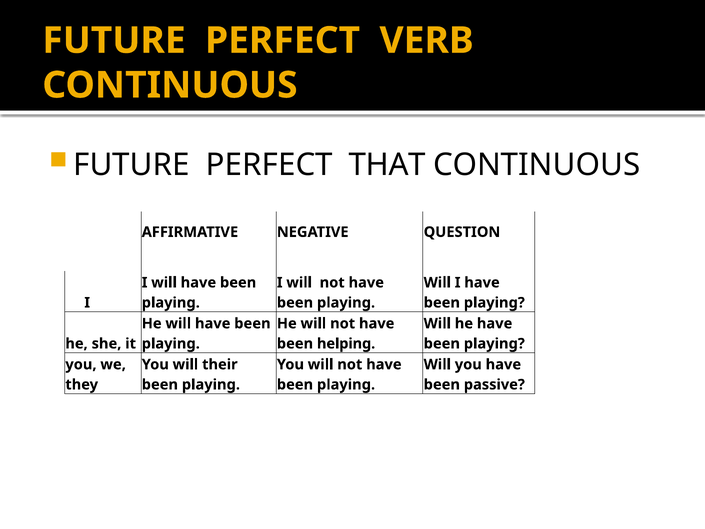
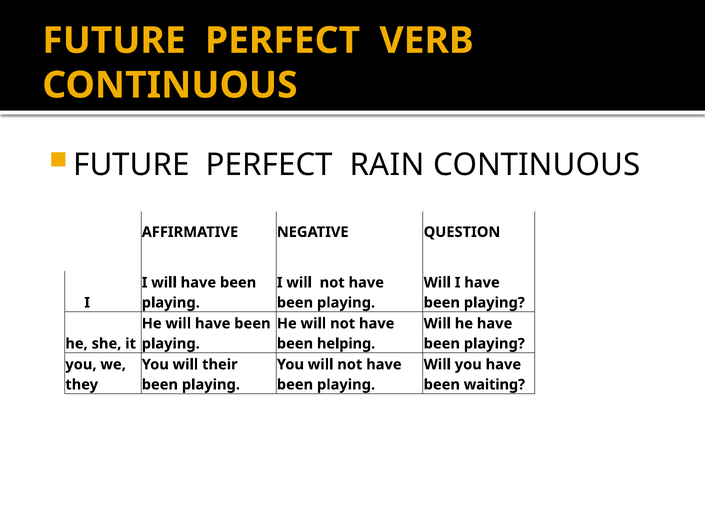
THAT: THAT -> RAIN
passive: passive -> waiting
